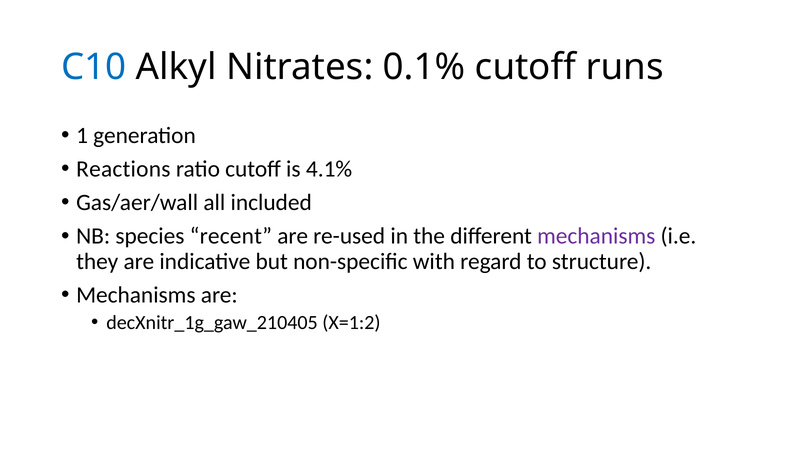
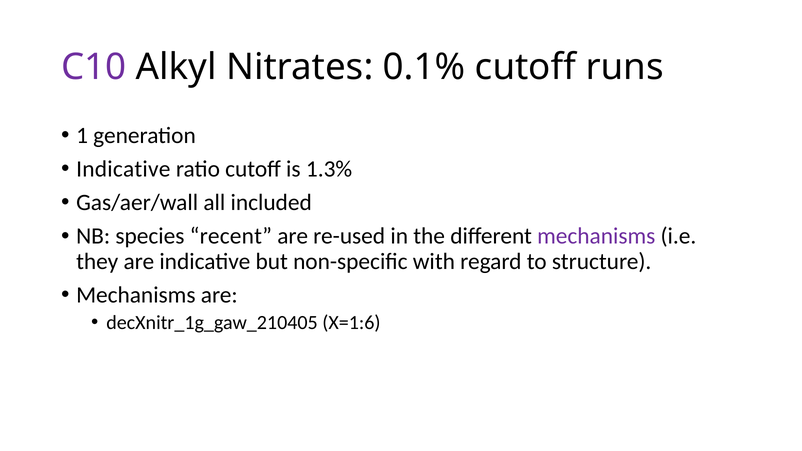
C10 colour: blue -> purple
Reactions at (123, 169): Reactions -> Indicative
4.1%: 4.1% -> 1.3%
X=1:2: X=1:2 -> X=1:6
